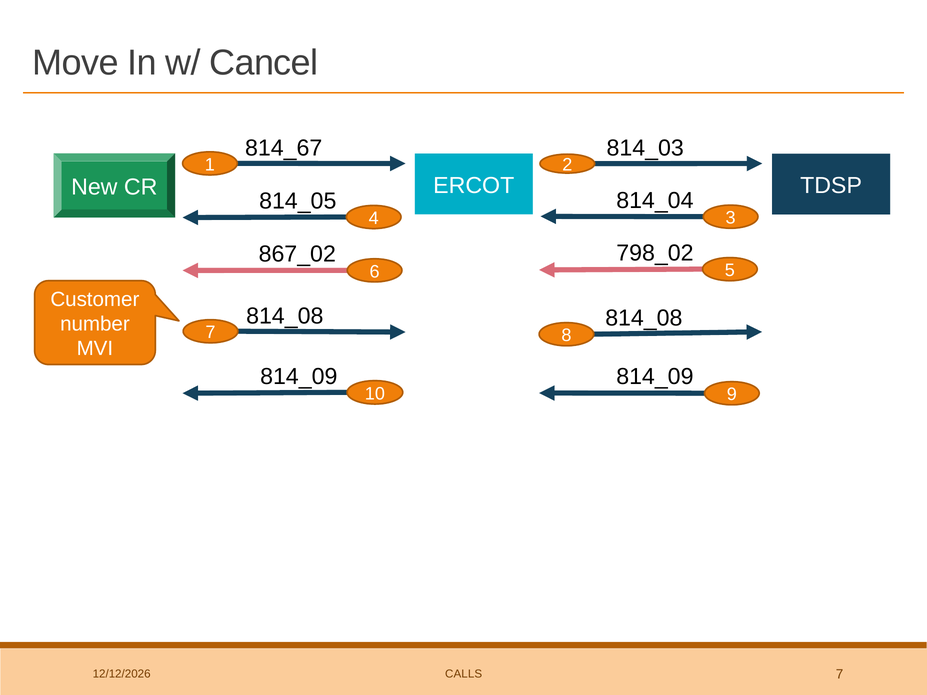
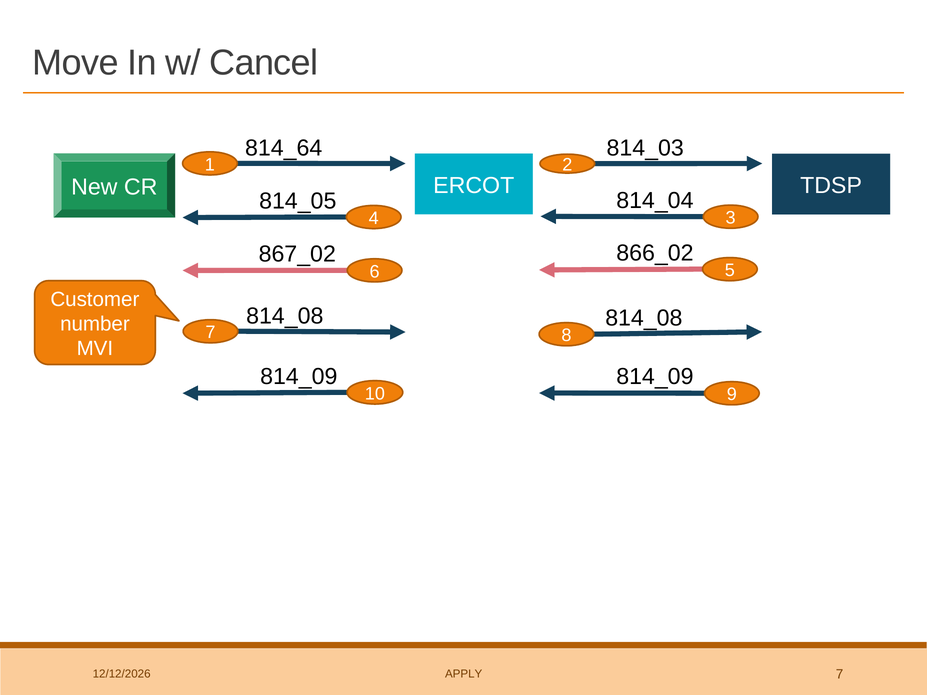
814_67: 814_67 -> 814_64
798_02: 798_02 -> 866_02
CALLS: CALLS -> APPLY
